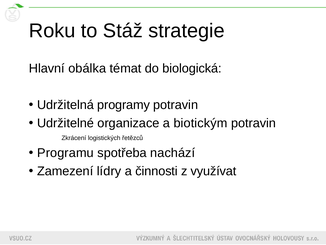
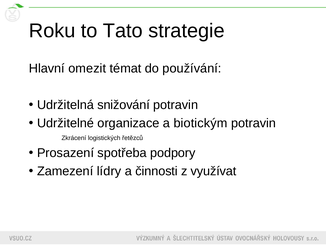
Stáž: Stáž -> Tato
obálka: obálka -> omezit
biologická: biologická -> používání
programy: programy -> snižování
Programu: Programu -> Prosazení
nachází: nachází -> podpory
